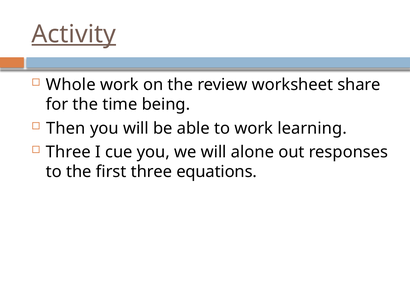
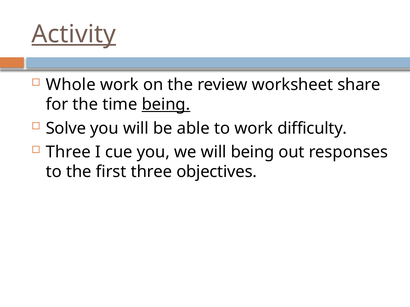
being at (166, 105) underline: none -> present
Then: Then -> Solve
learning: learning -> difficulty
will alone: alone -> being
equations: equations -> objectives
